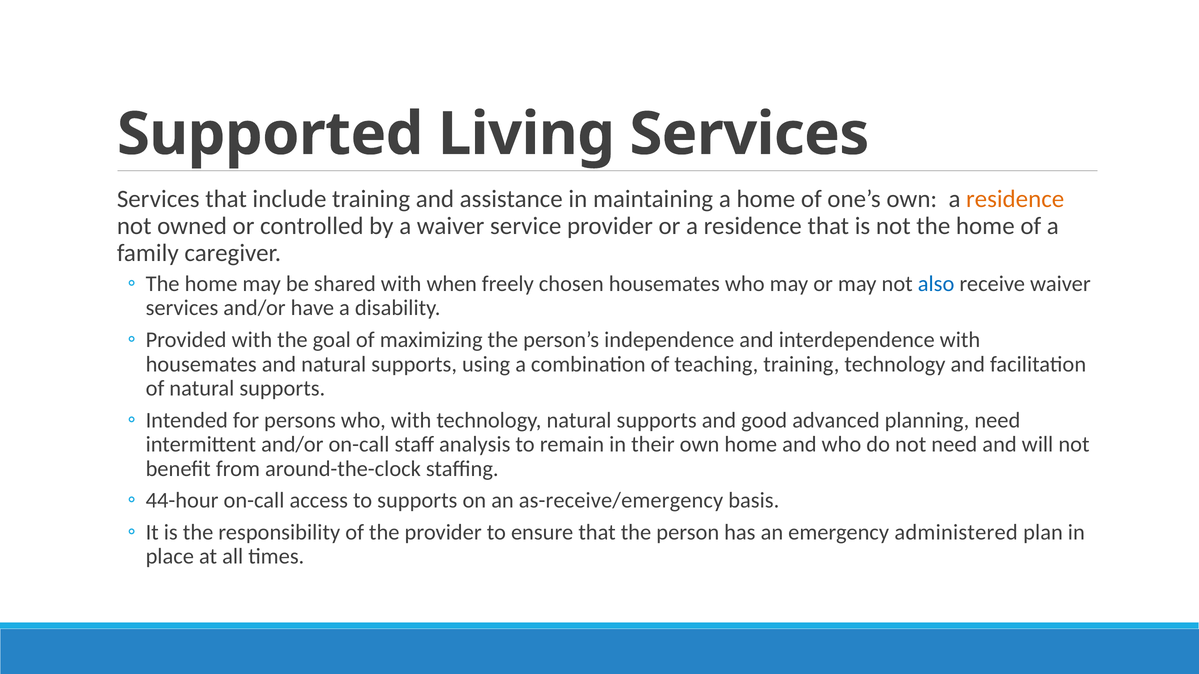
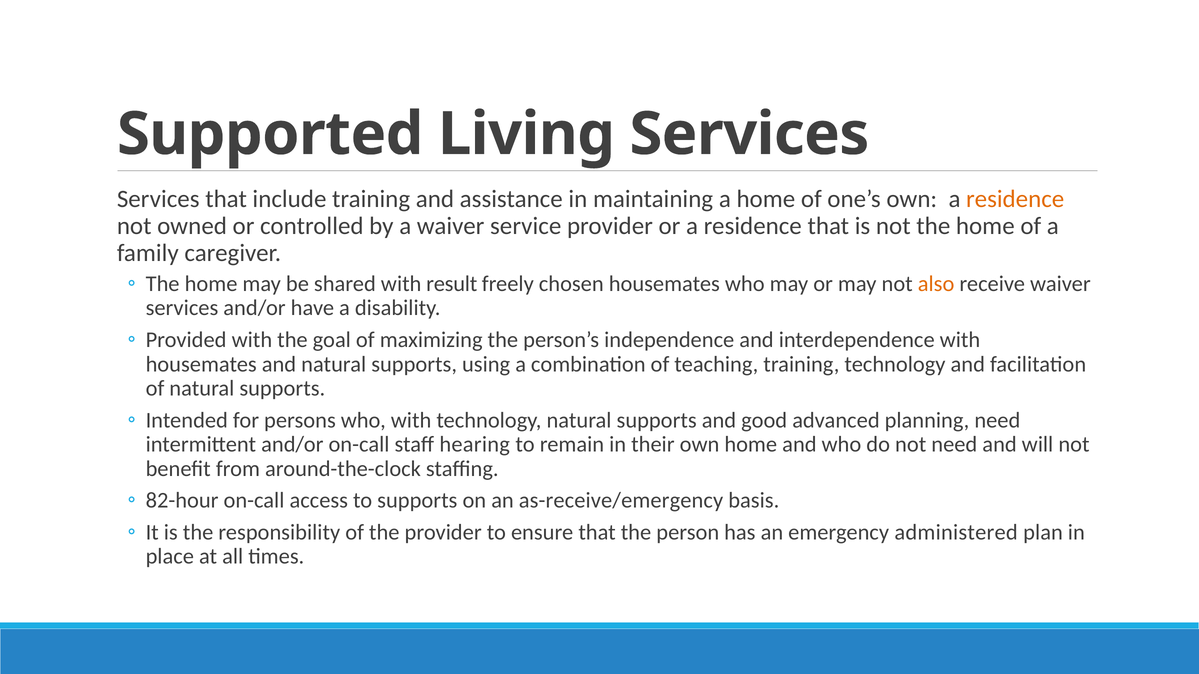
when: when -> result
also colour: blue -> orange
analysis: analysis -> hearing
44-hour: 44-hour -> 82-hour
